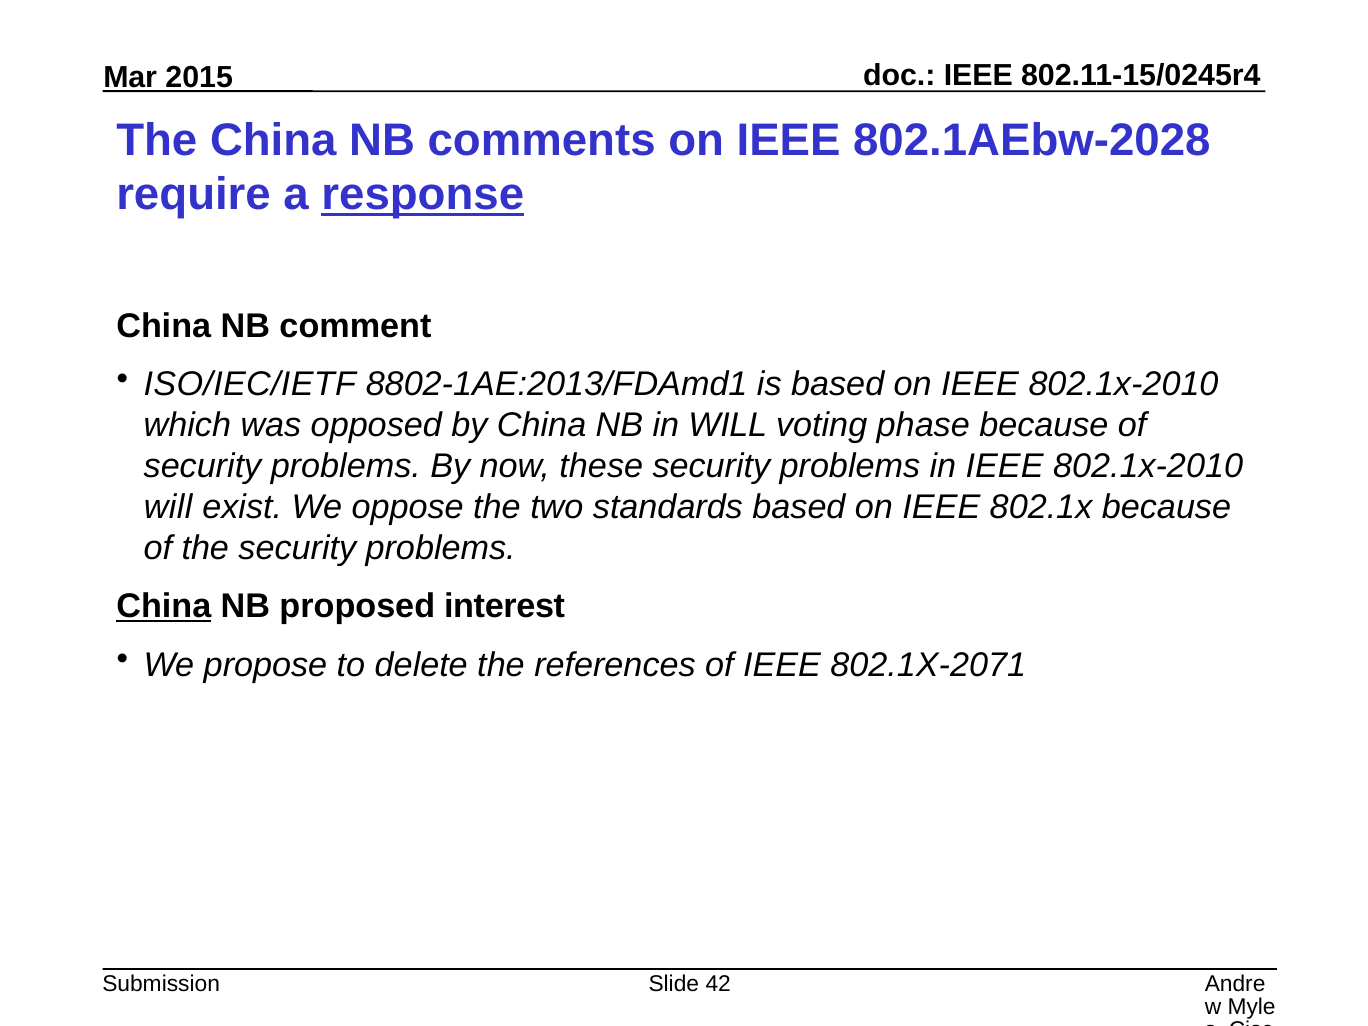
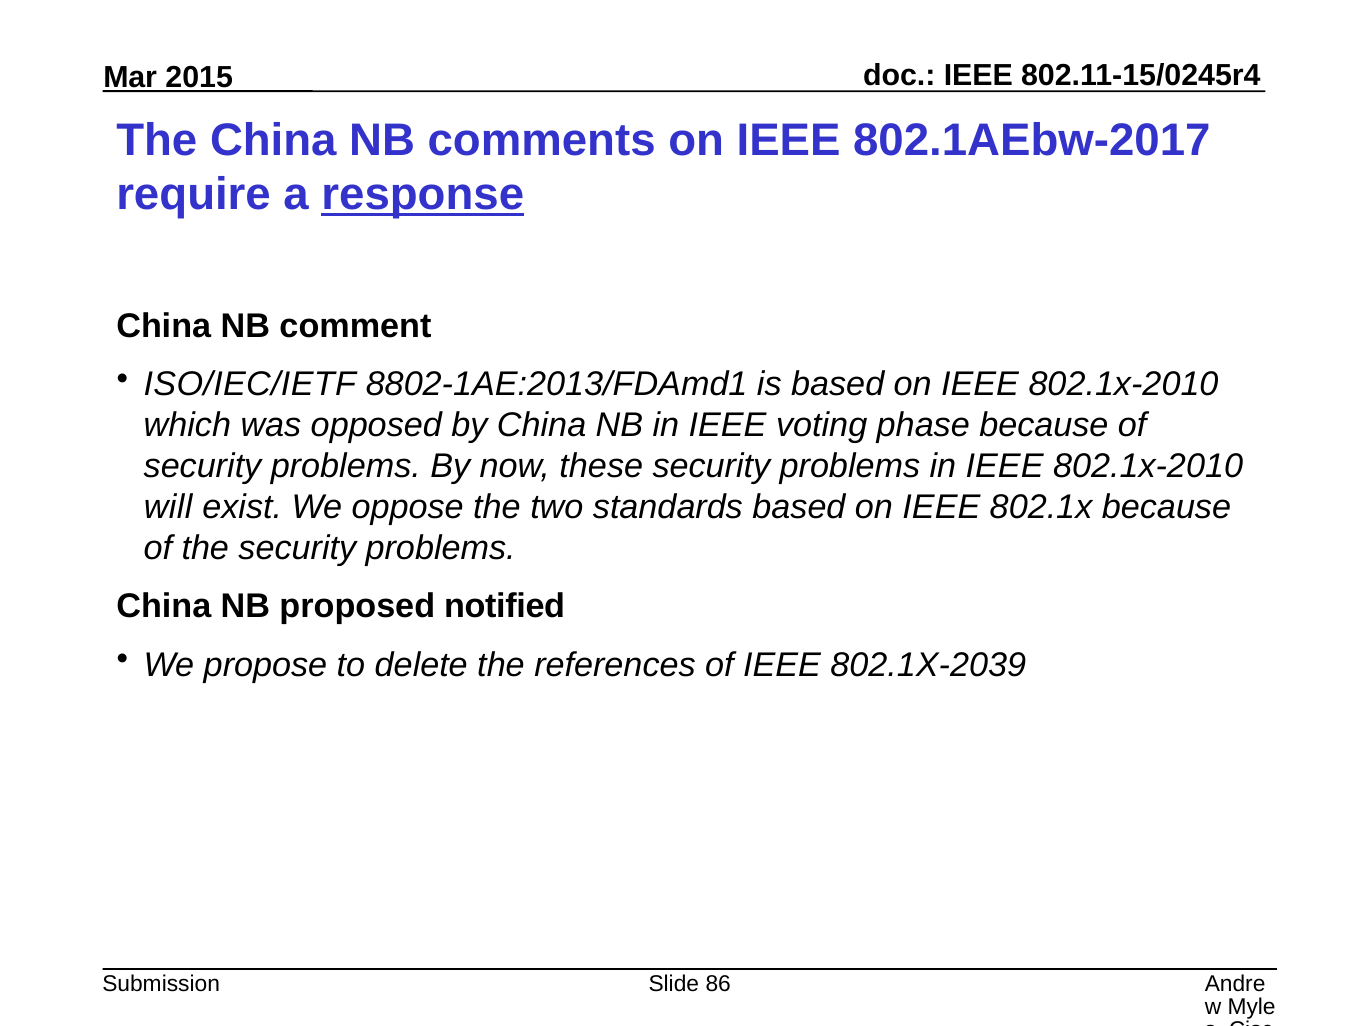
802.1AEbw-2028: 802.1AEbw-2028 -> 802.1AEbw-2017
NB in WILL: WILL -> IEEE
China at (164, 607) underline: present -> none
interest: interest -> notified
802.1X-2071: 802.1X-2071 -> 802.1X-2039
42: 42 -> 86
